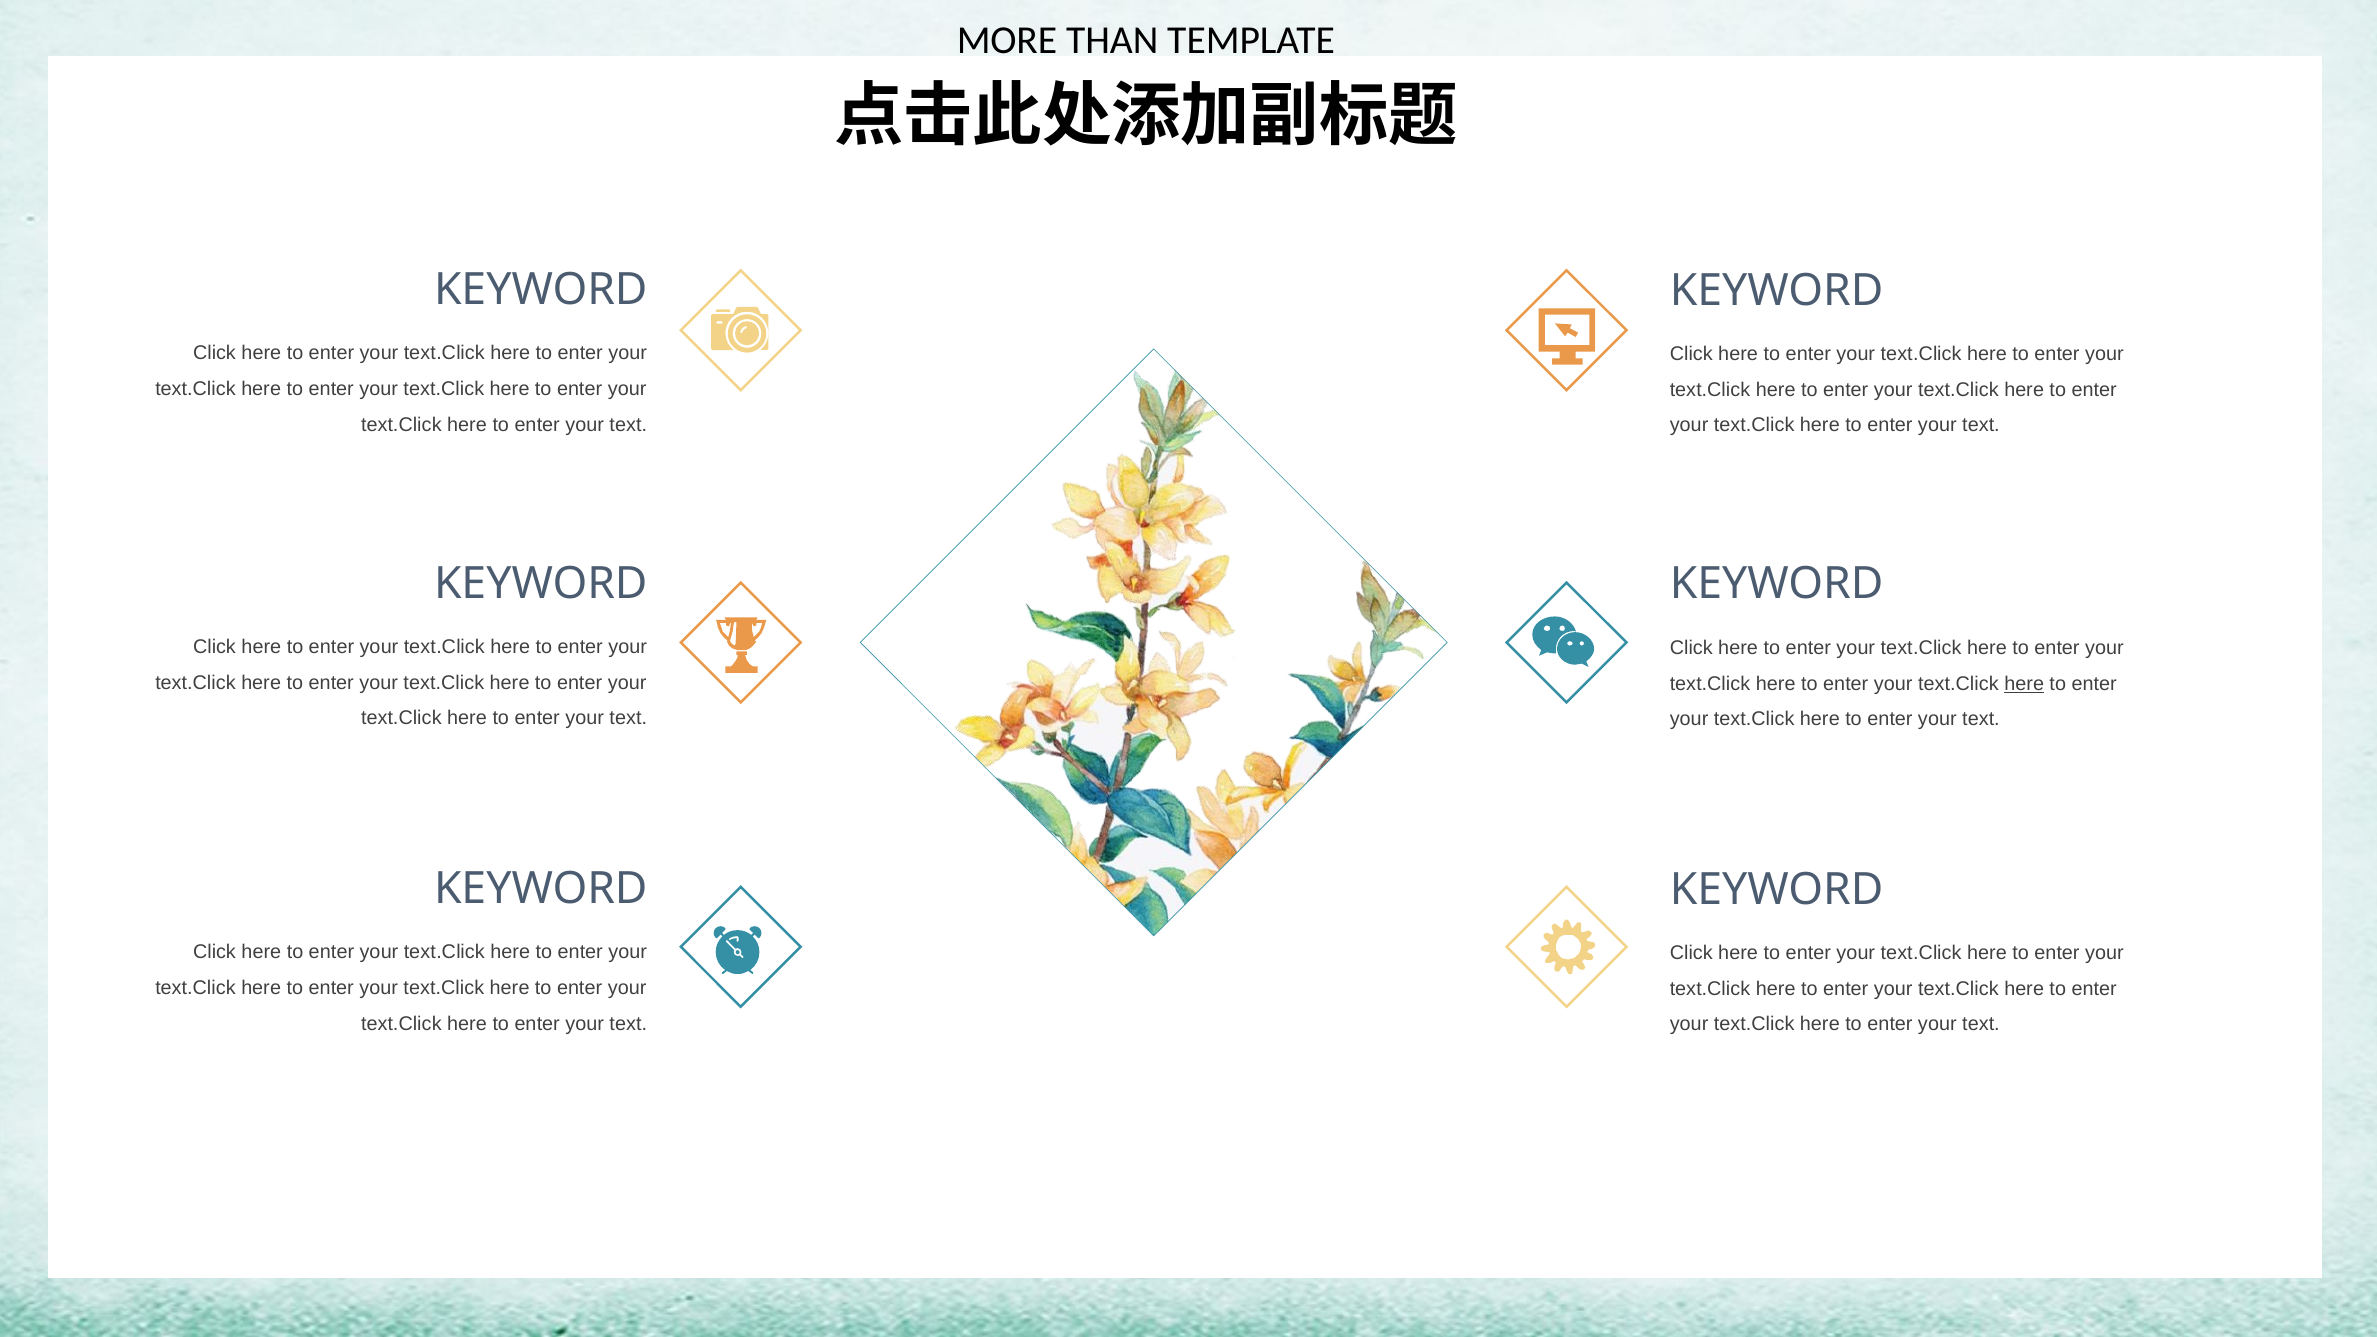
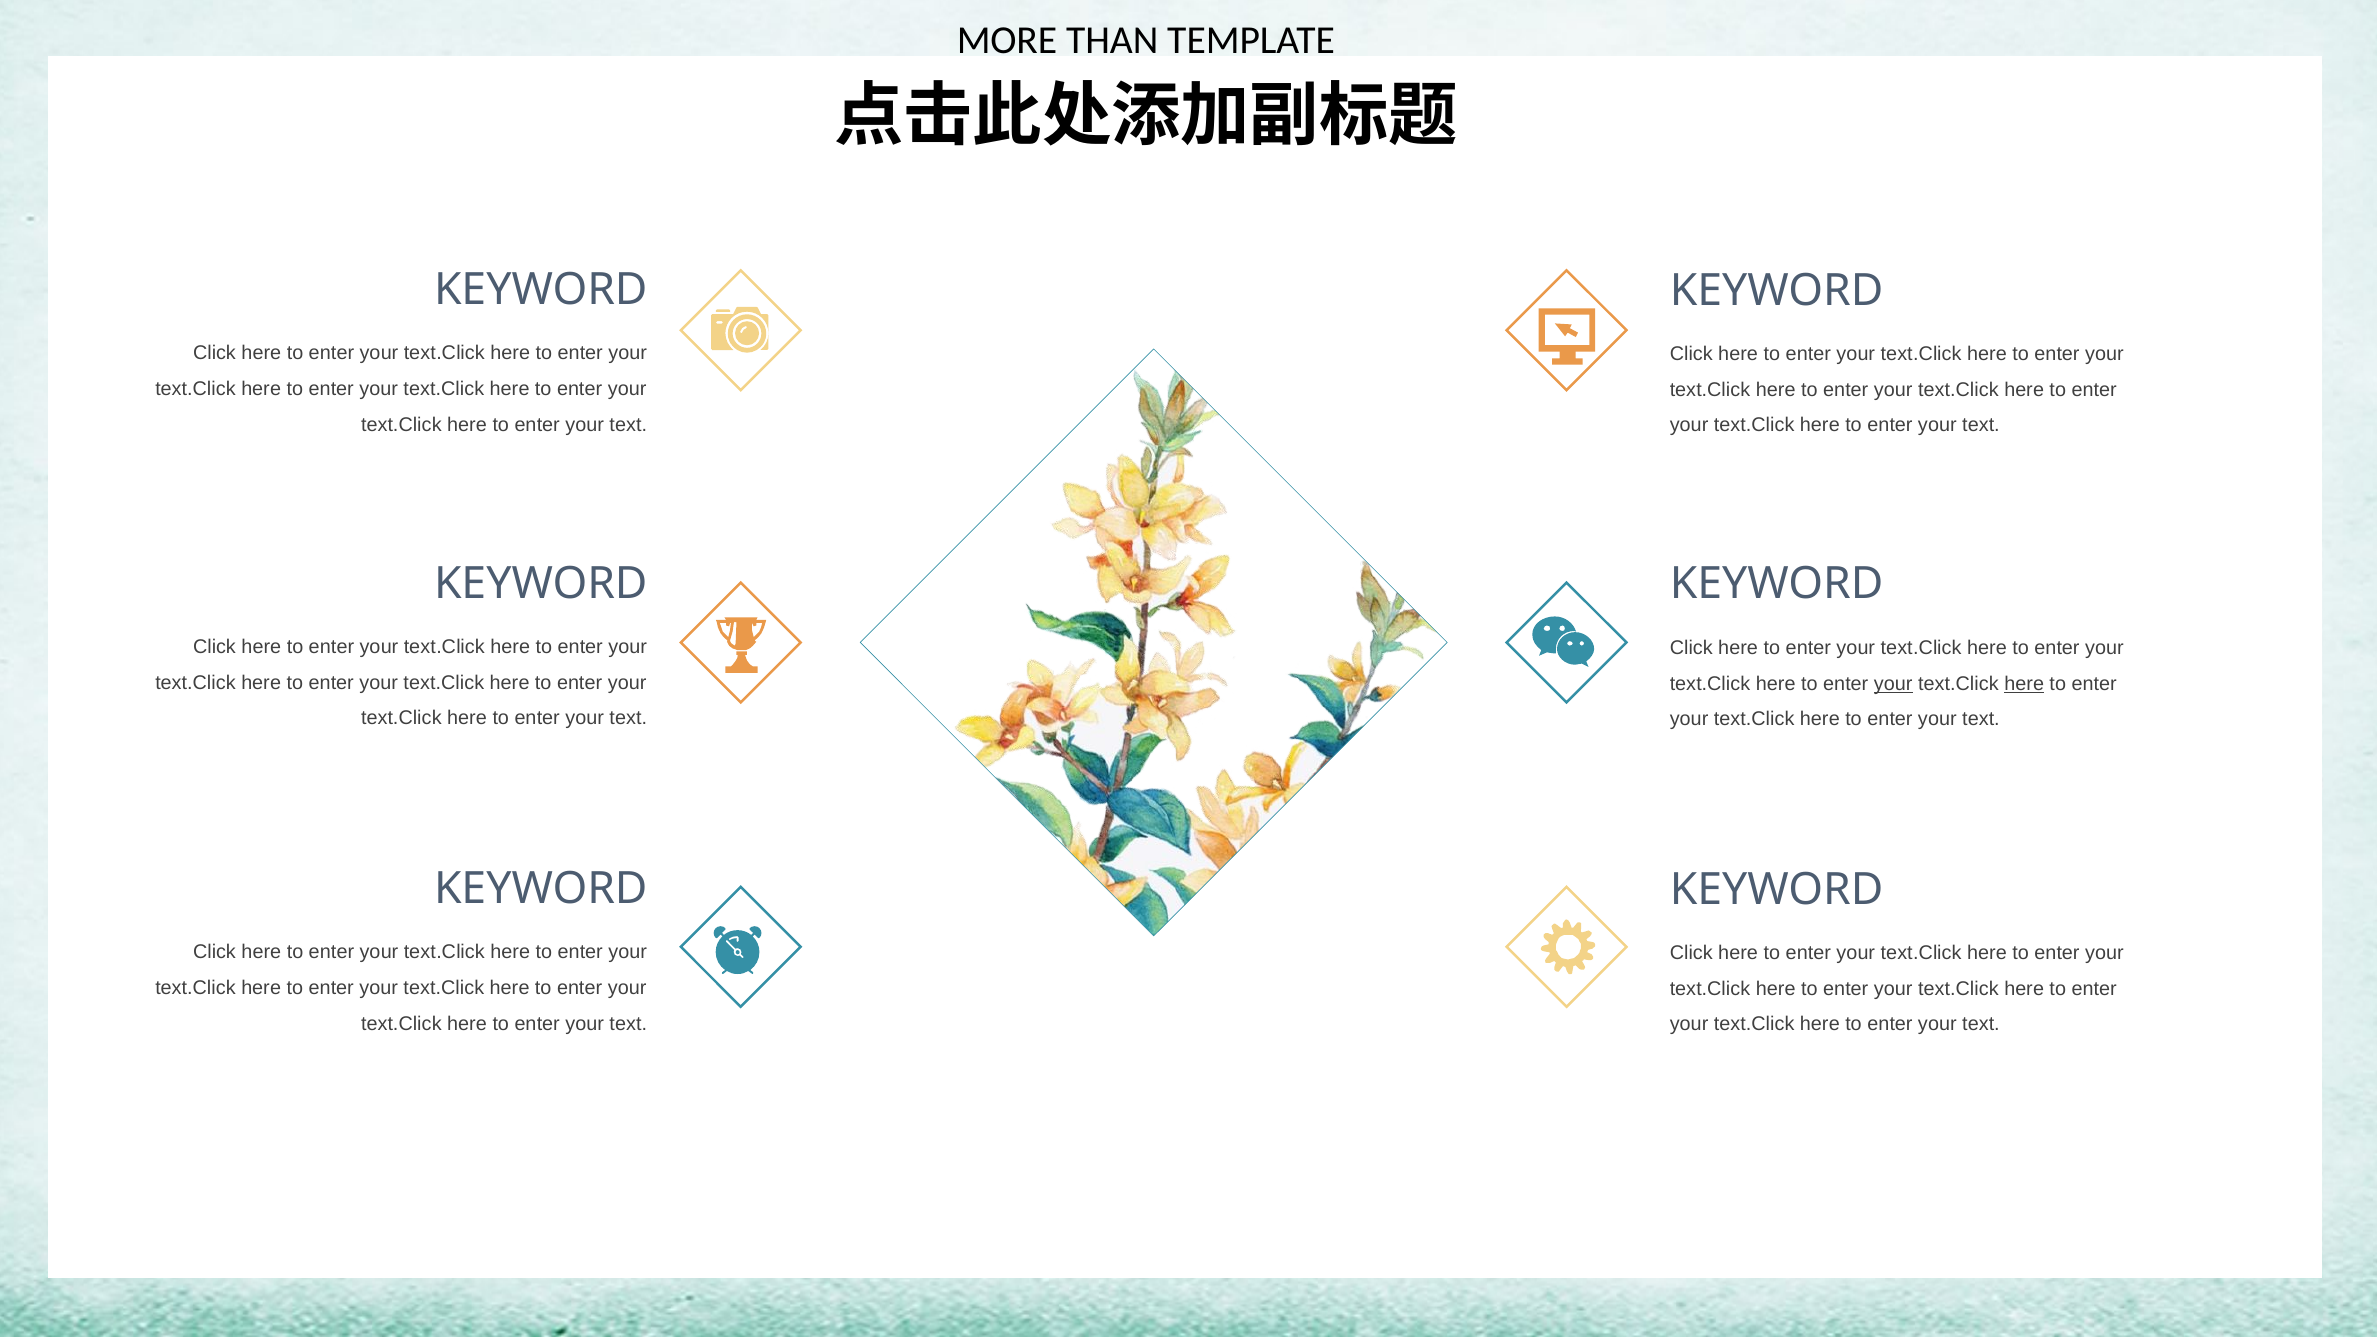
your at (1893, 684) underline: none -> present
